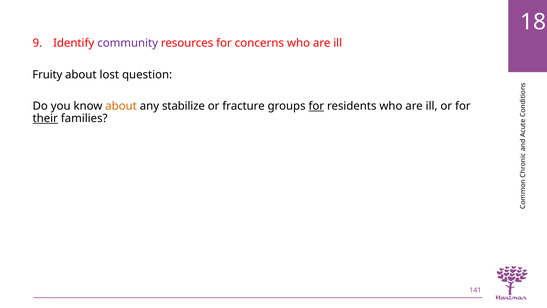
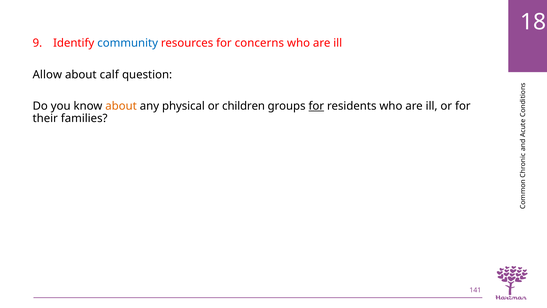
community colour: purple -> blue
Fruity: Fruity -> Allow
lost: lost -> calf
stabilize: stabilize -> physical
fracture: fracture -> children
their underline: present -> none
